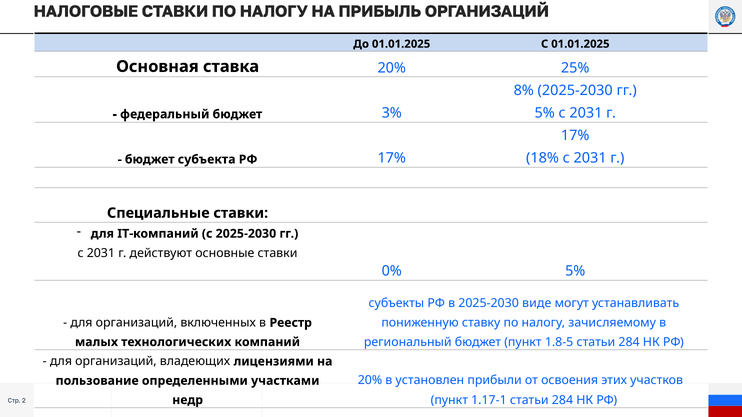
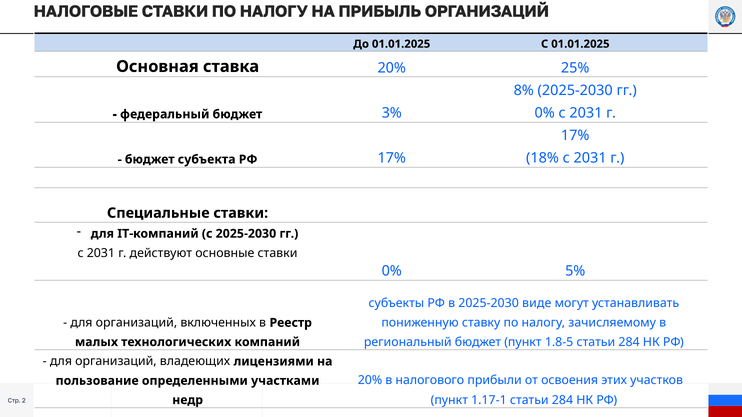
5% at (545, 113): 5% -> 0%
установлен: установлен -> налогового
